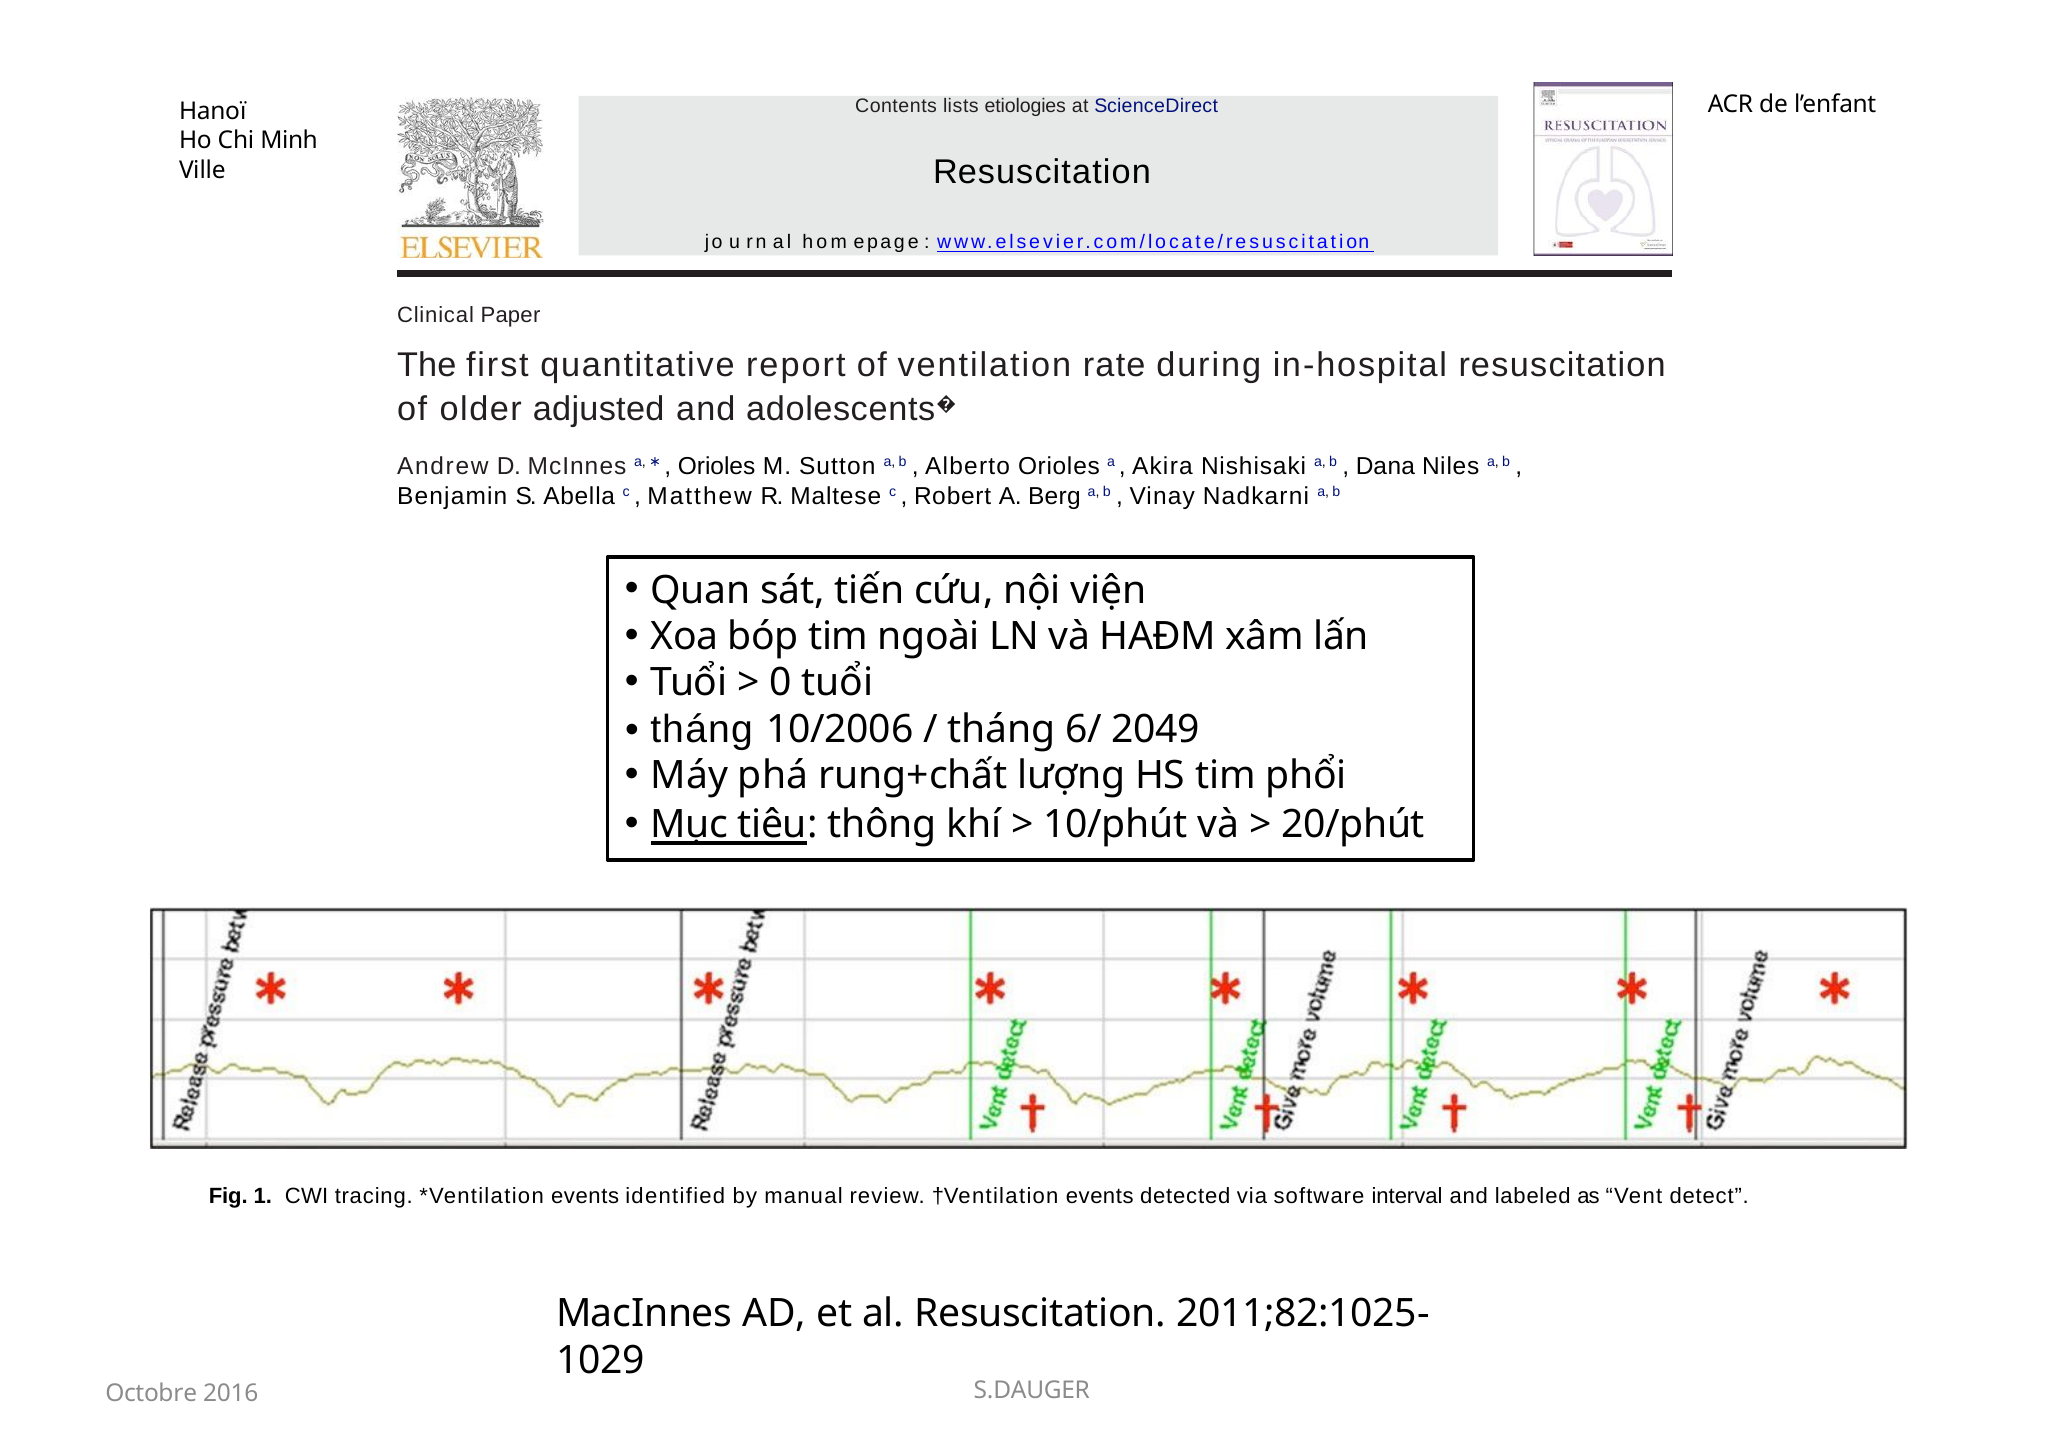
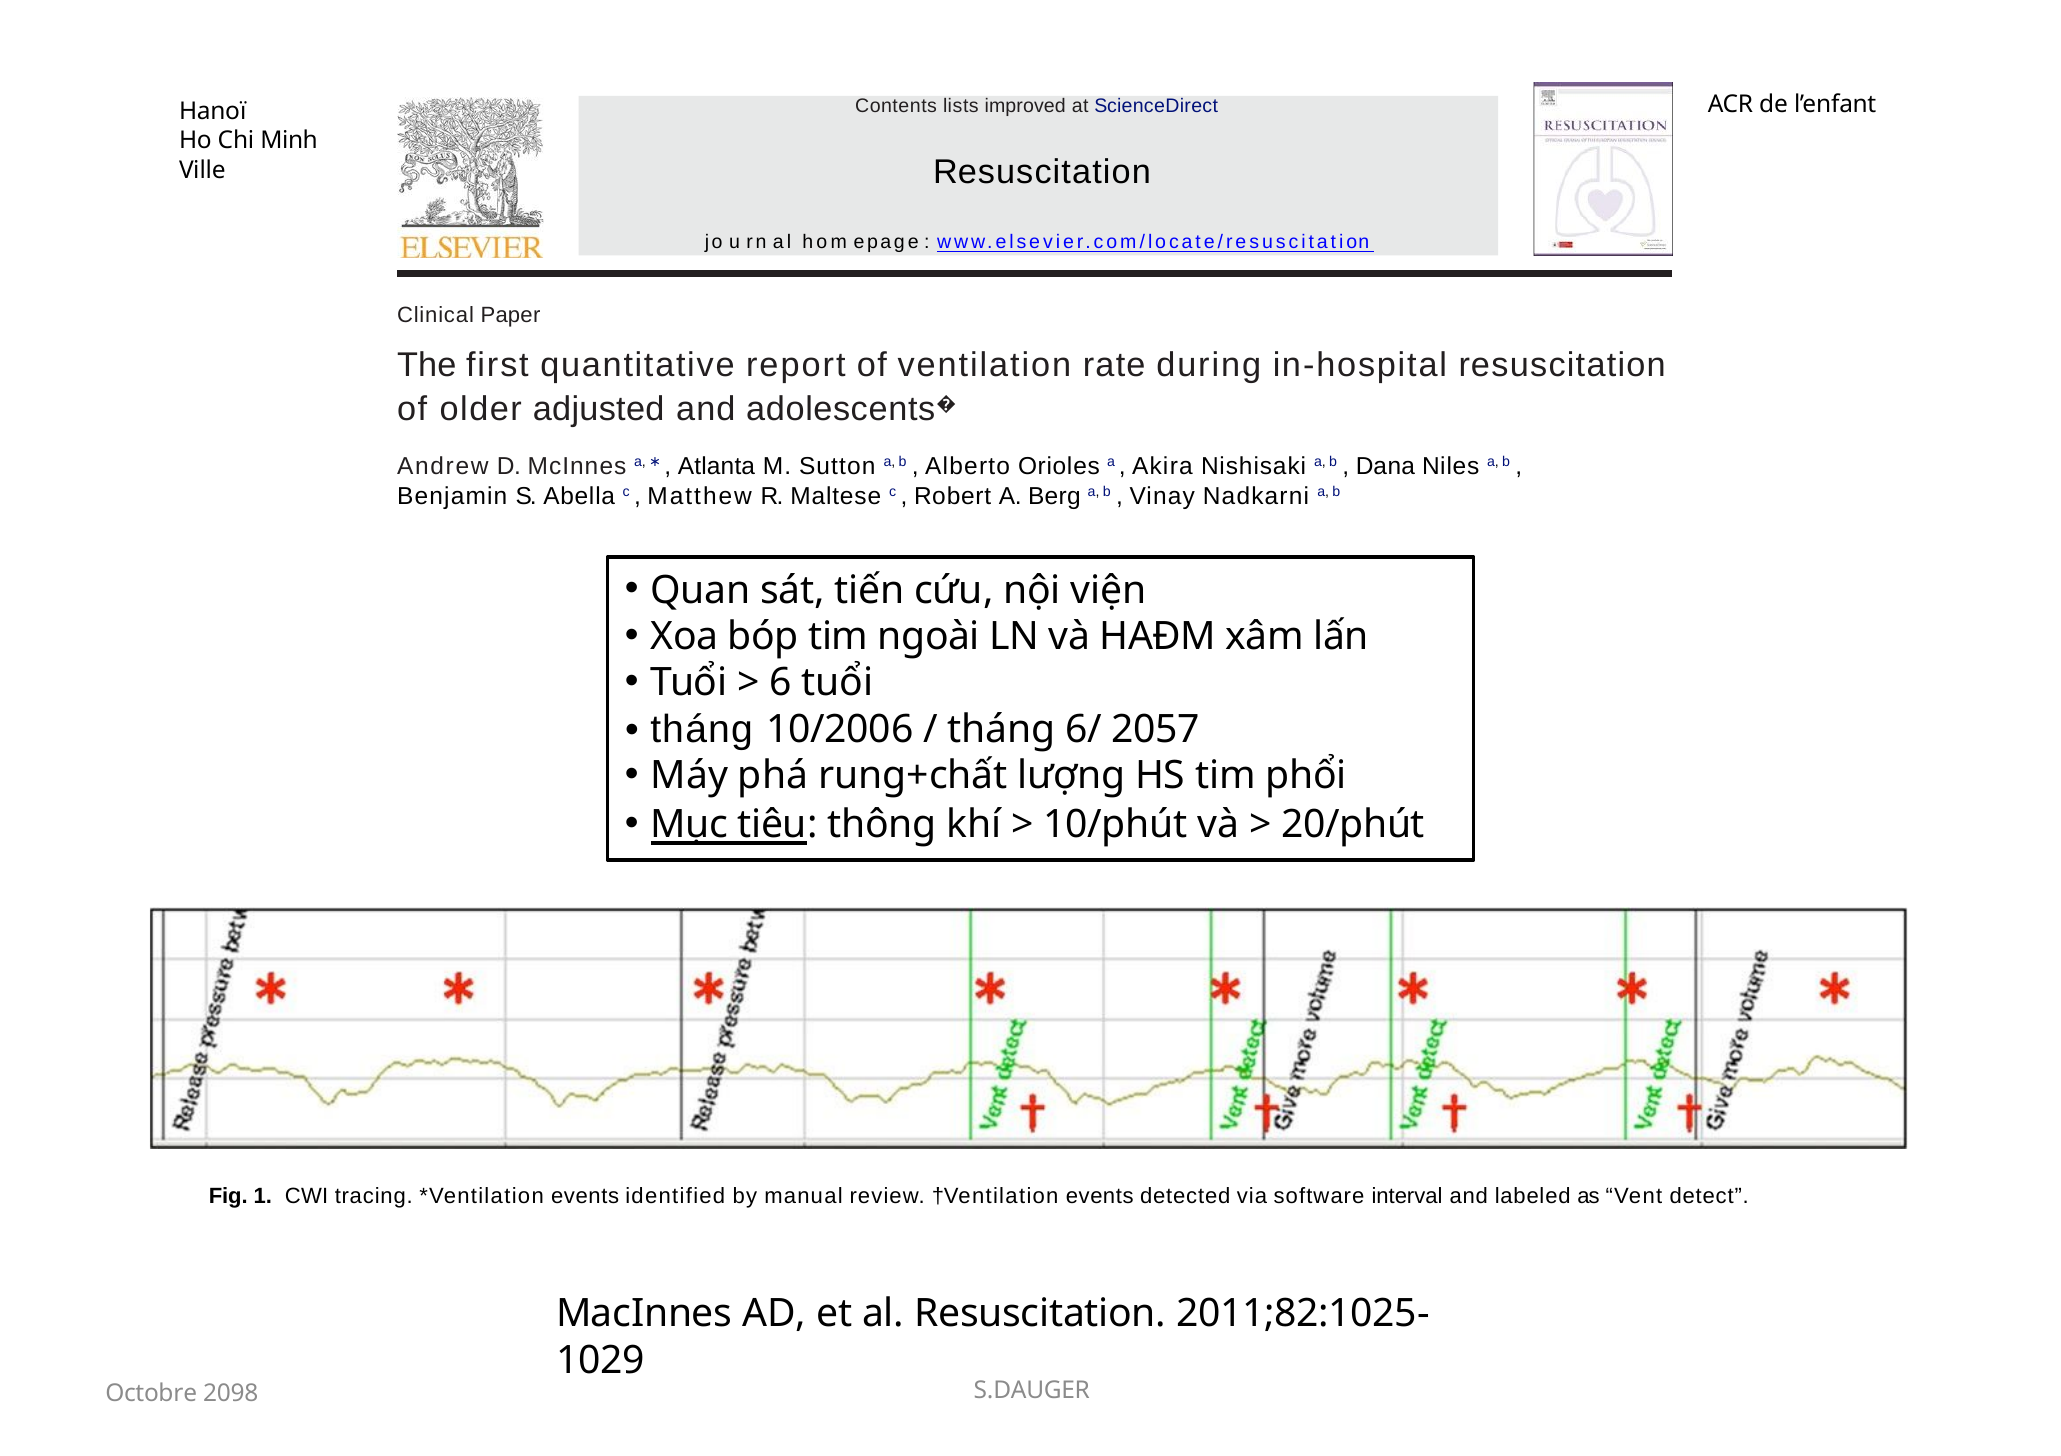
etiologies: etiologies -> improved
Orioles at (717, 466): Orioles -> Atlanta
0: 0 -> 6
2049: 2049 -> 2057
2016: 2016 -> 2098
